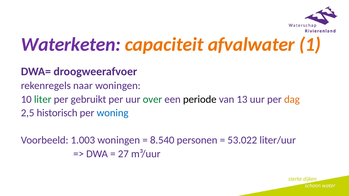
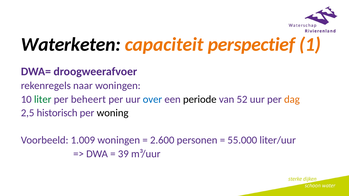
Waterketen colour: purple -> black
afvalwater: afvalwater -> perspectief
gebruikt: gebruikt -> beheert
over colour: green -> blue
13: 13 -> 52
woning colour: blue -> black
1.003: 1.003 -> 1.009
8.540: 8.540 -> 2.600
53.022: 53.022 -> 55.000
27: 27 -> 39
